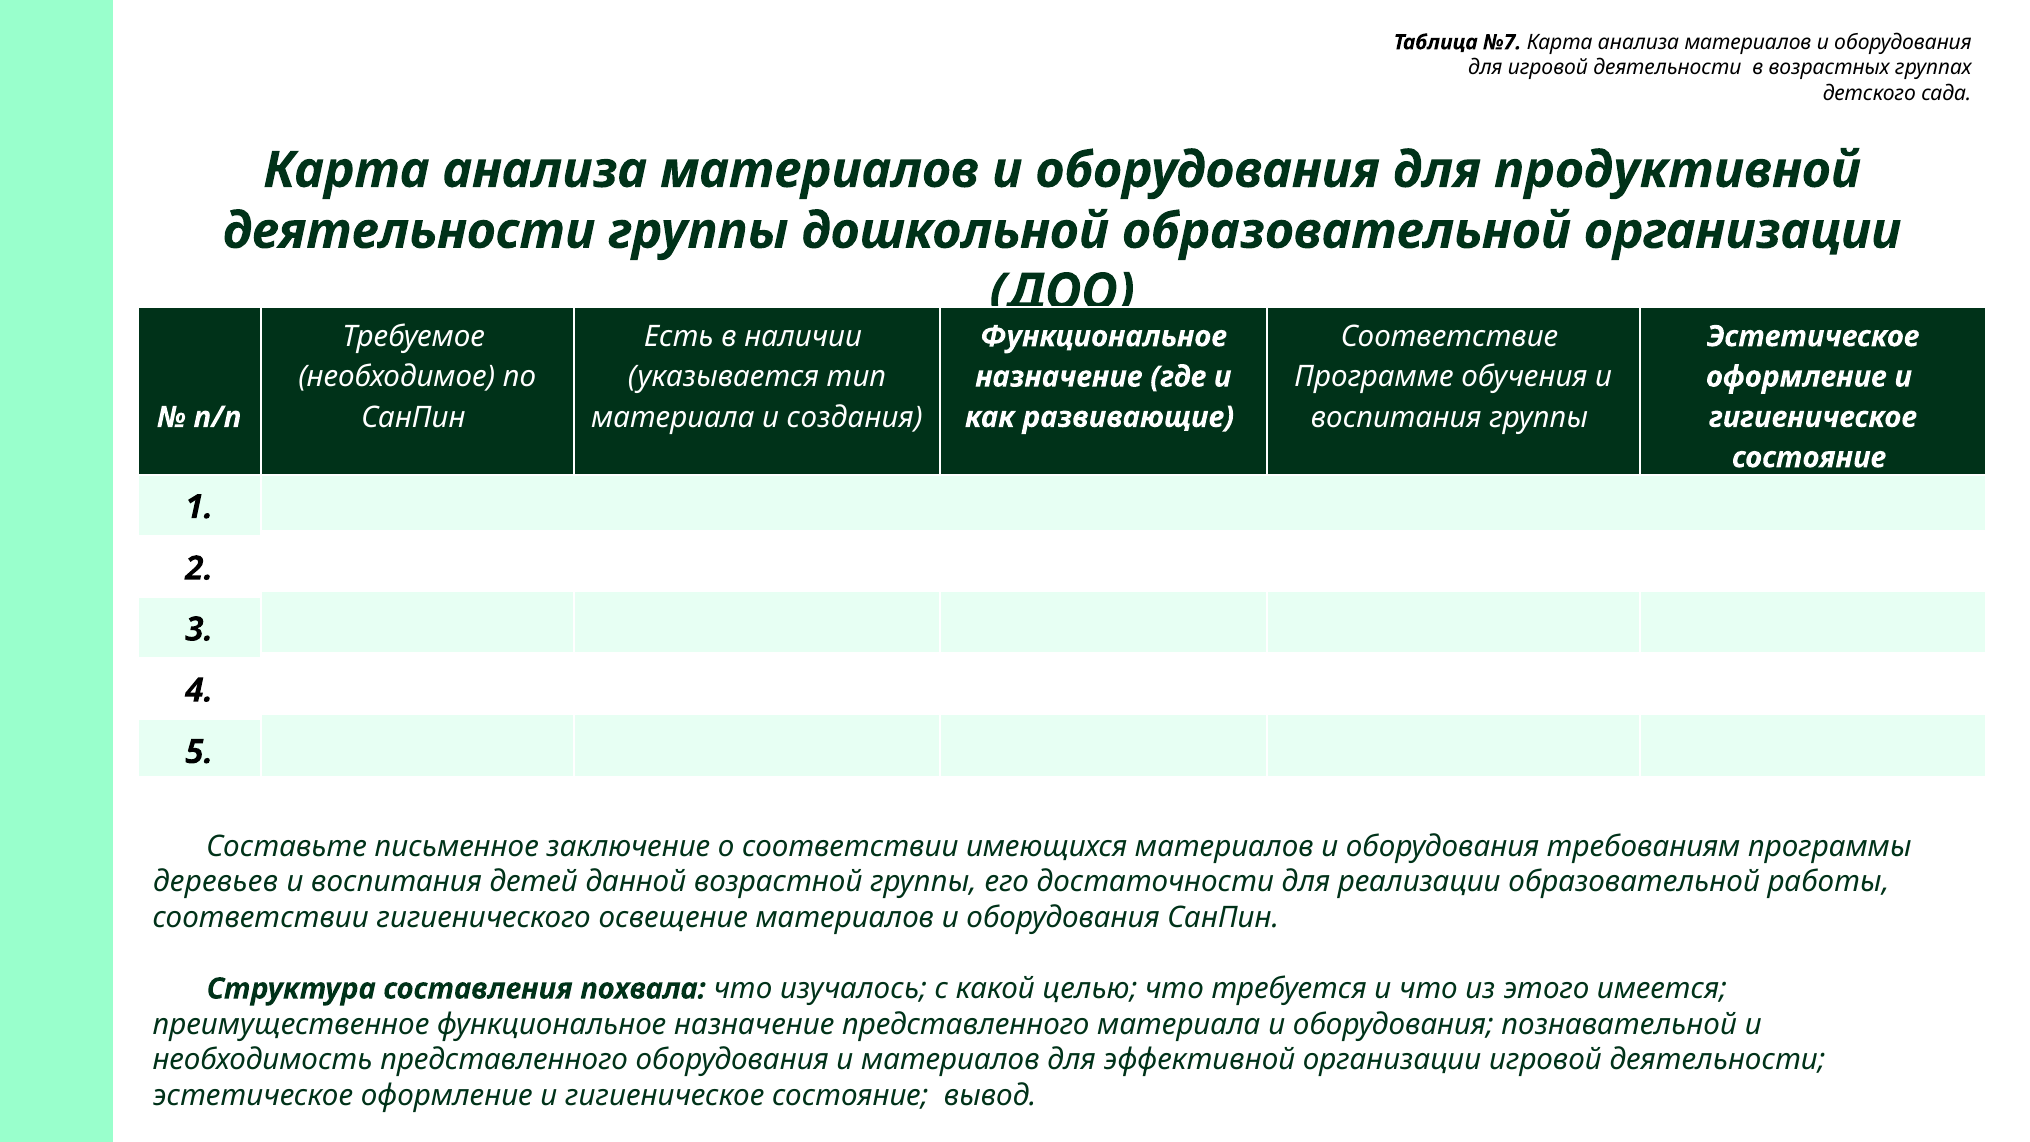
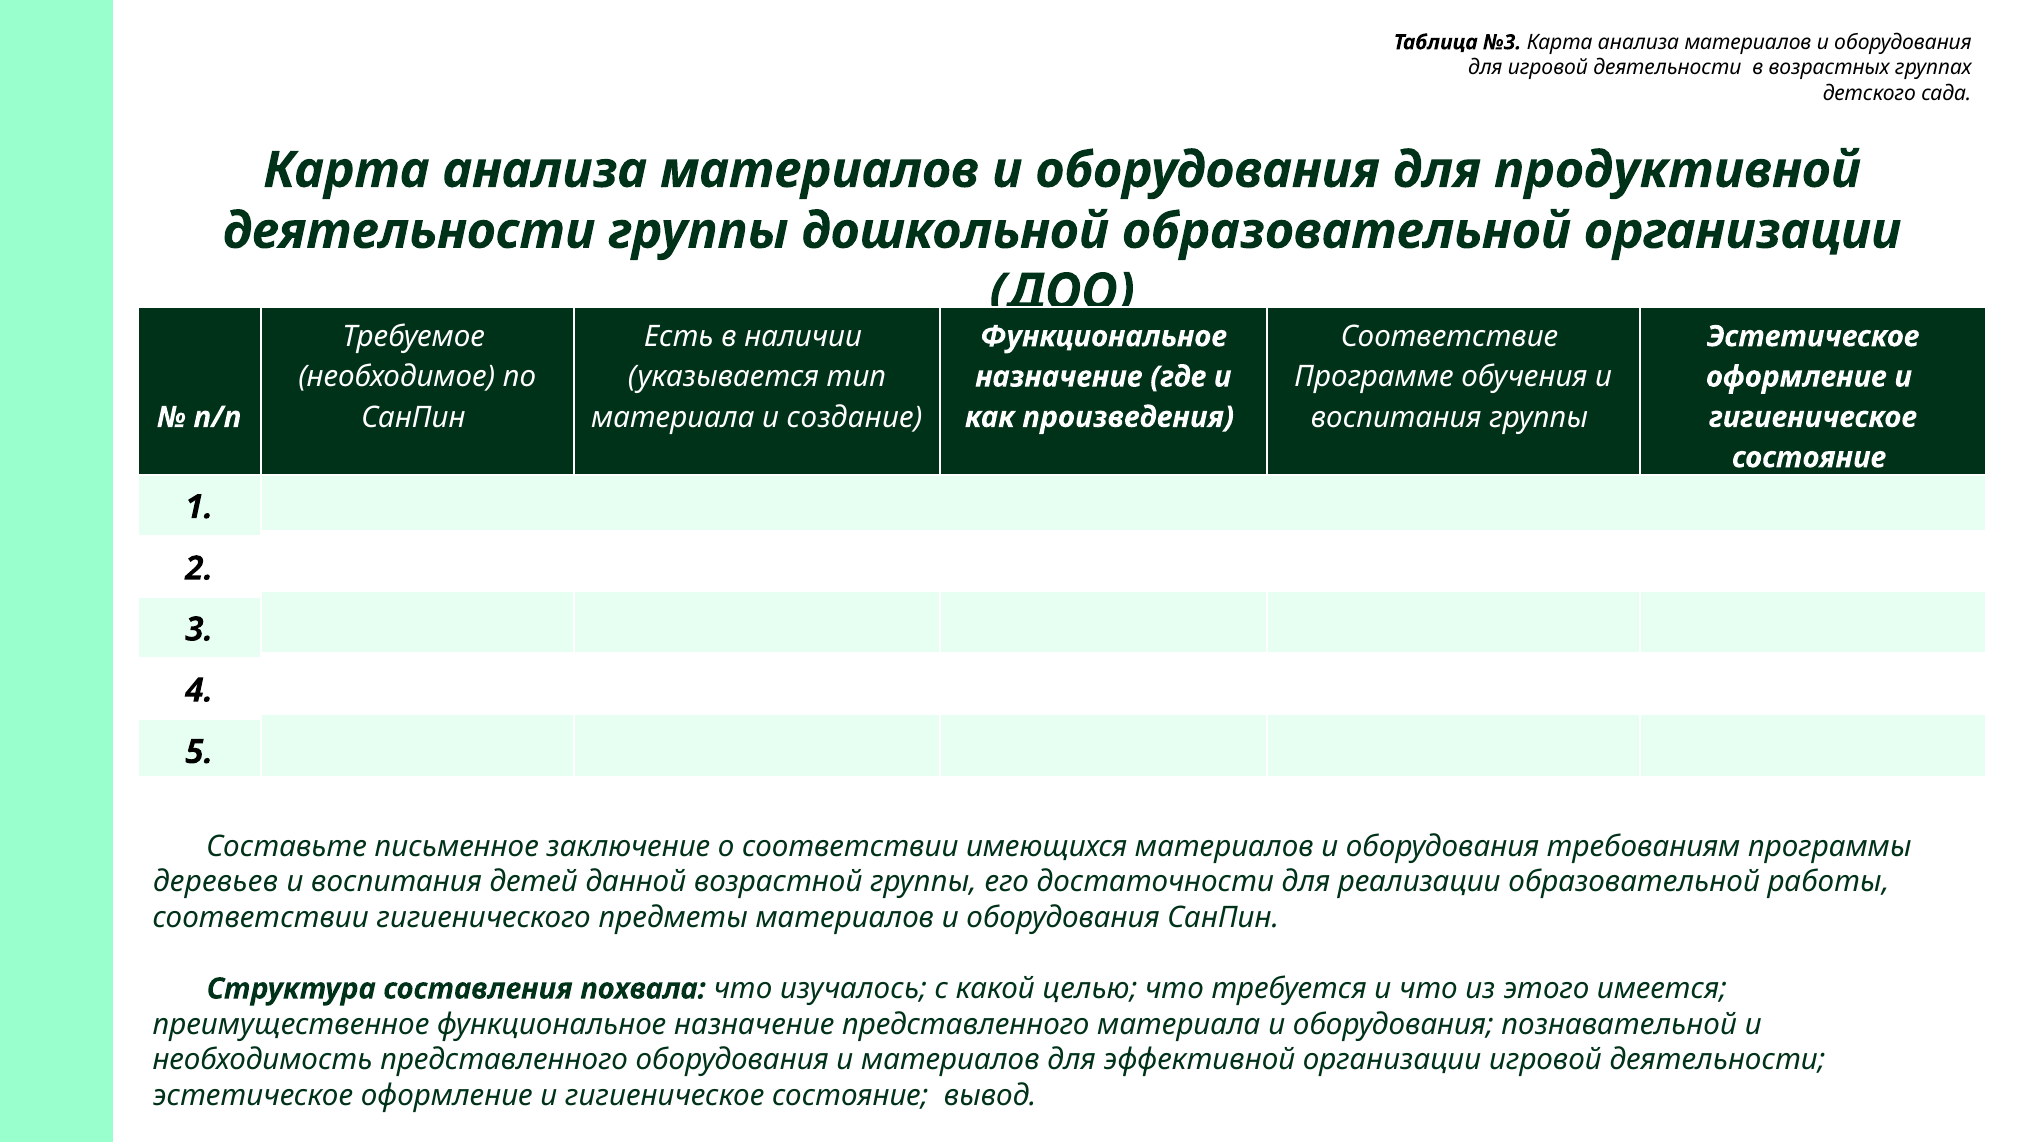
№7: №7 -> №3
создания: создания -> создание
развивающие: развивающие -> произведения
освещение: освещение -> предметы
